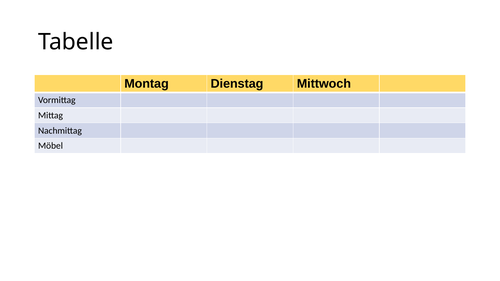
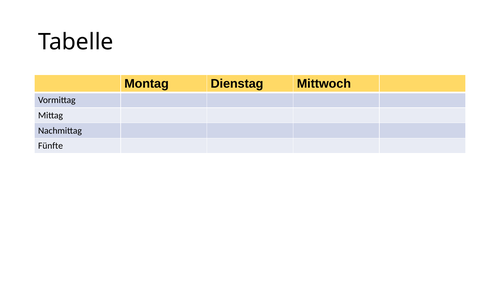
Möbel: Möbel -> Fünfte
